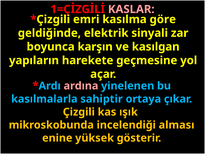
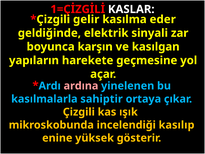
KASLAR colour: pink -> white
emri: emri -> gelir
göre: göre -> eder
alması: alması -> kasılıp
